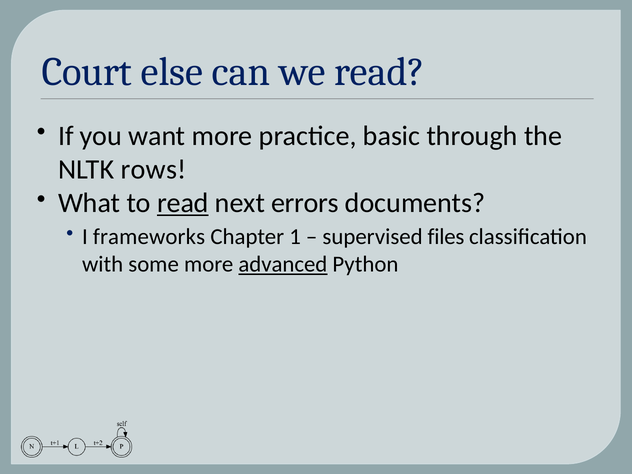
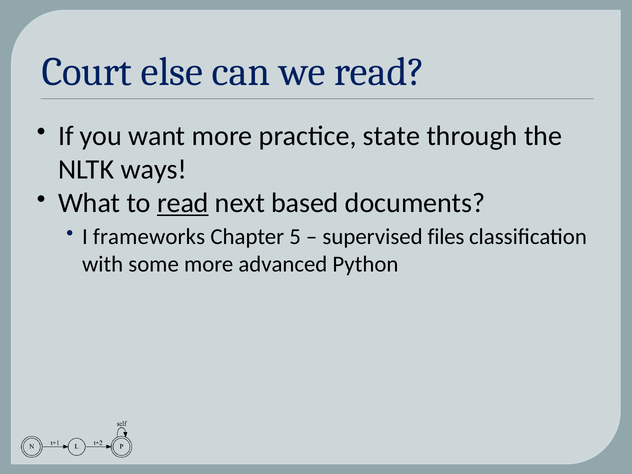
basic: basic -> state
rows: rows -> ways
errors: errors -> based
1: 1 -> 5
advanced underline: present -> none
